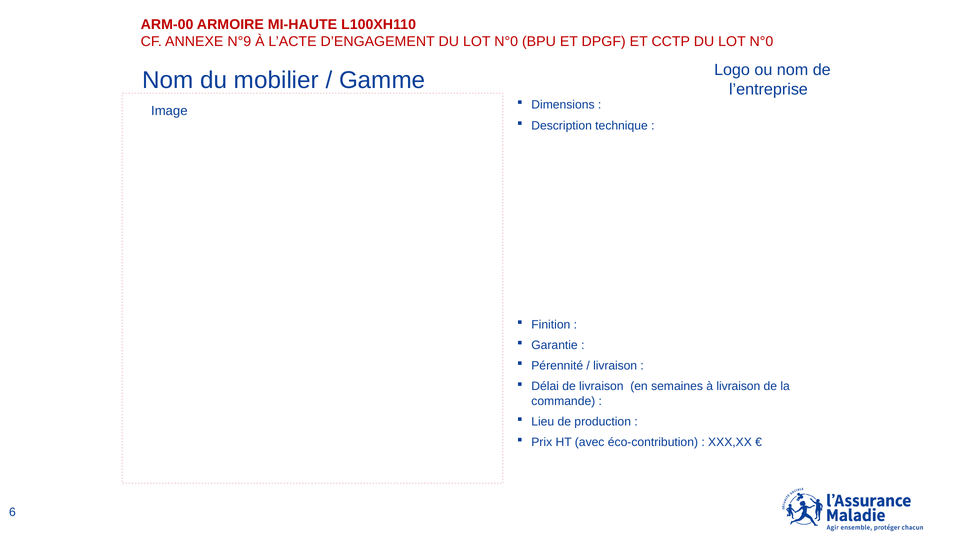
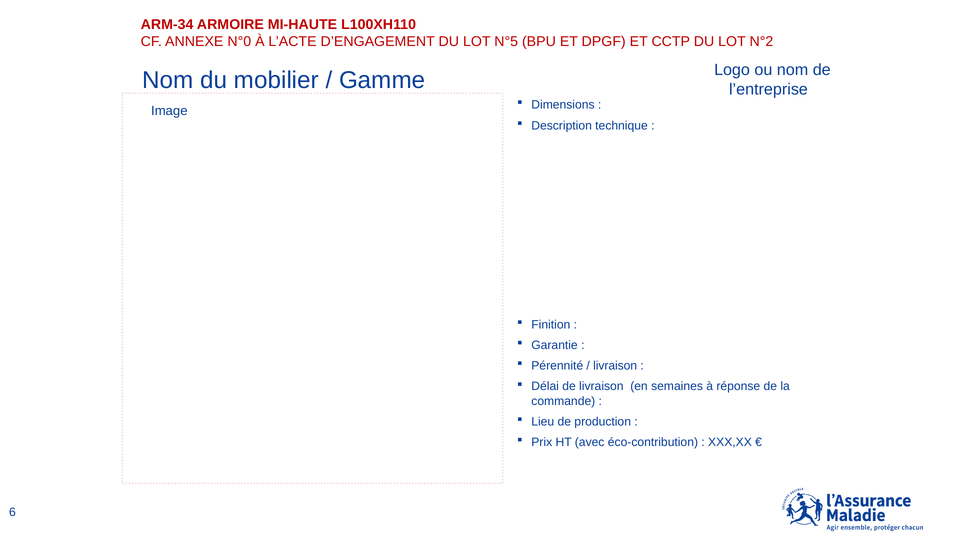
ARM-00: ARM-00 -> ARM-34
N°9: N°9 -> N°0
D’ENGAGEMENT DU LOT N°0: N°0 -> N°5
CCTP DU LOT N°0: N°0 -> N°2
à livraison: livraison -> réponse
